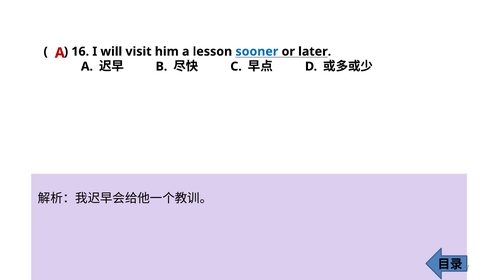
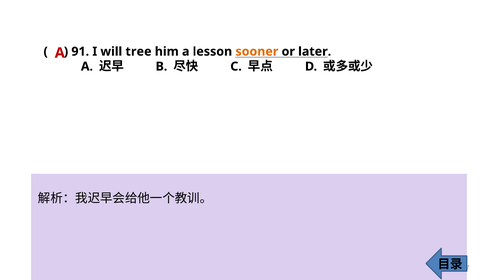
16: 16 -> 91
visit: visit -> tree
sooner colour: blue -> orange
